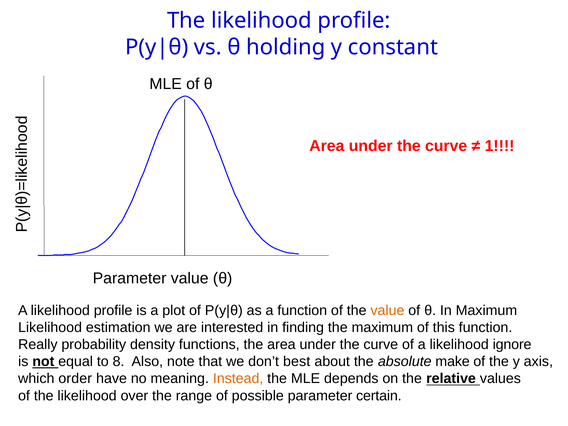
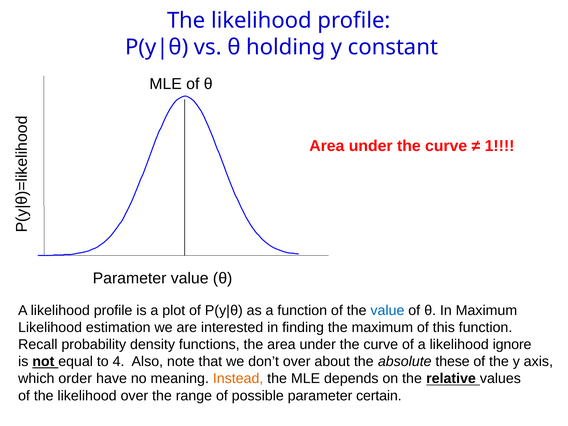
value at (387, 310) colour: orange -> blue
Really: Really -> Recall
8: 8 -> 4
don’t best: best -> over
make: make -> these
